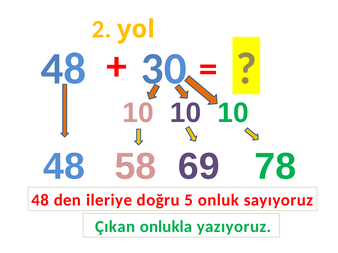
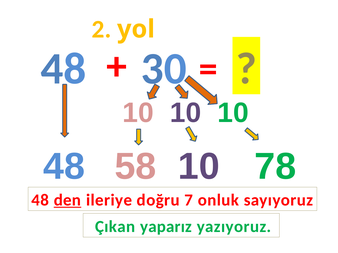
58 69: 69 -> 10
den underline: none -> present
5: 5 -> 7
onlukla: onlukla -> yaparız
